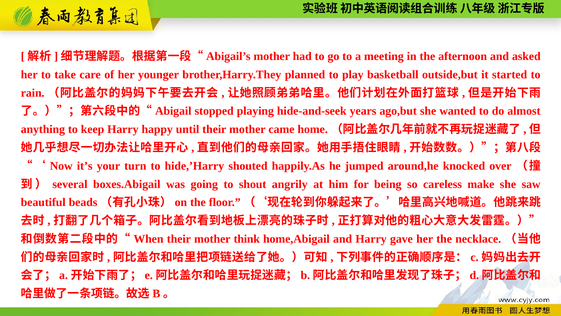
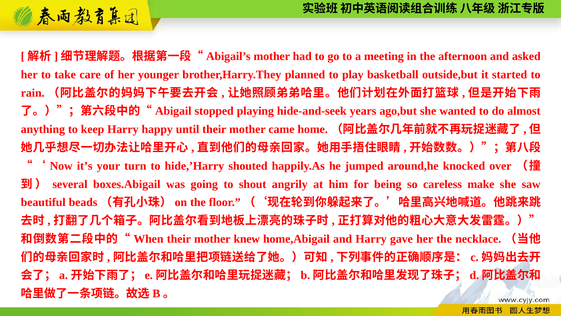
think: think -> knew
